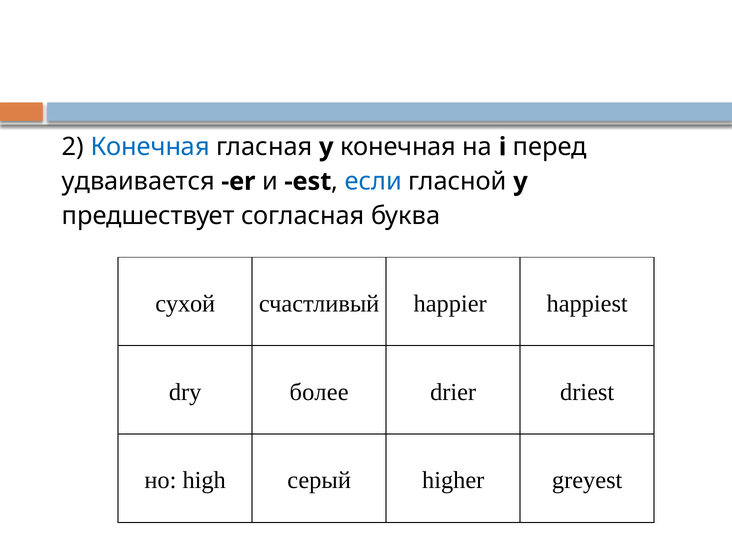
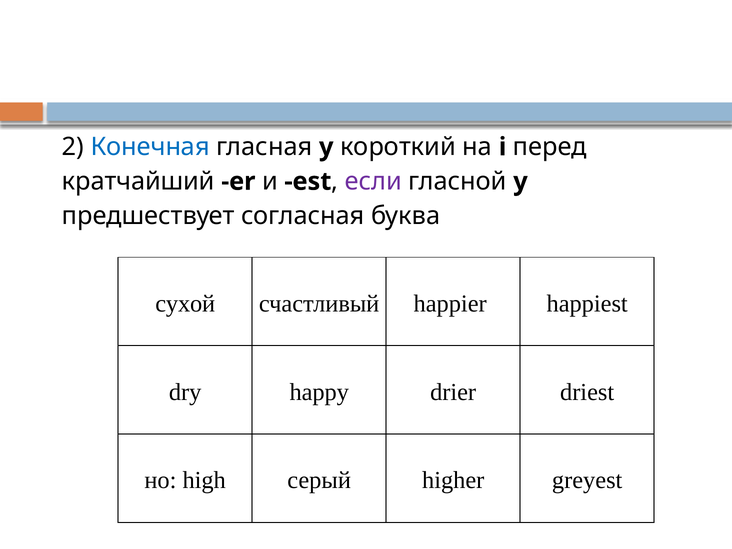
у конечная: конечная -> короткий
удваивается: удваивается -> кратчайший
если colour: blue -> purple
более: более -> happy
